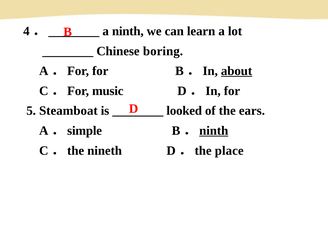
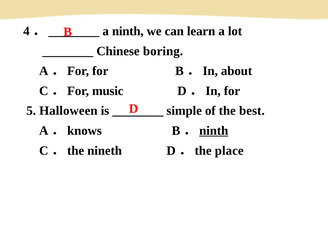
about underline: present -> none
Steamboat: Steamboat -> Halloween
looked: looked -> simple
ears: ears -> best
simple: simple -> knows
